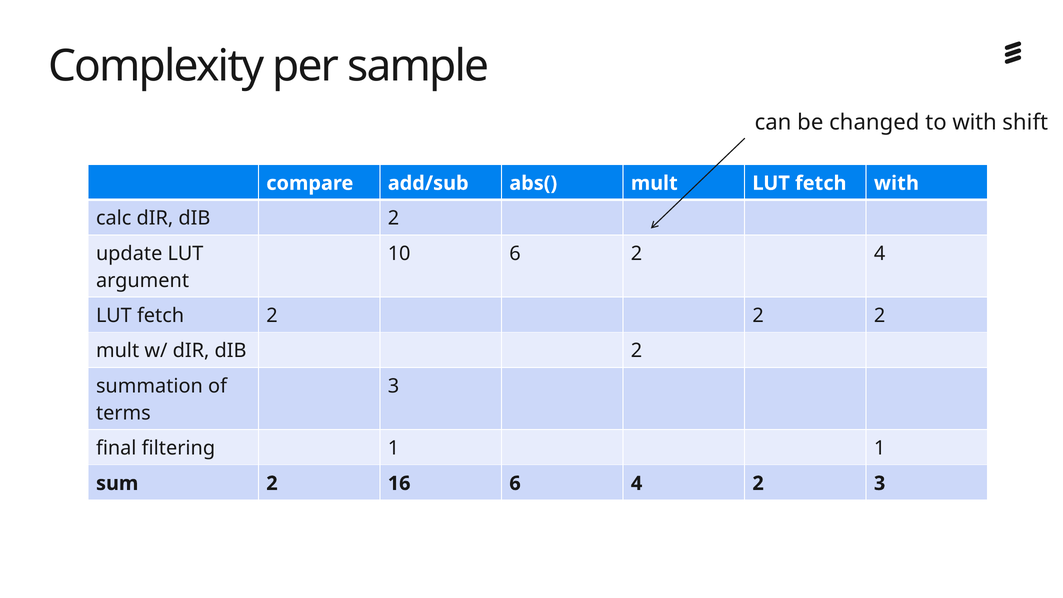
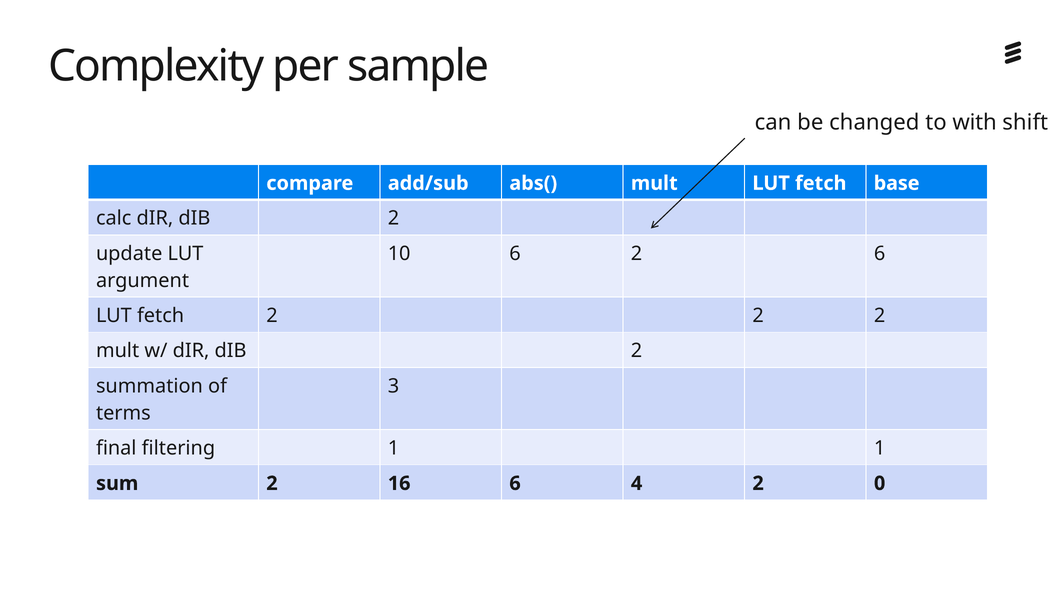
fetch with: with -> base
2 4: 4 -> 6
2 3: 3 -> 0
